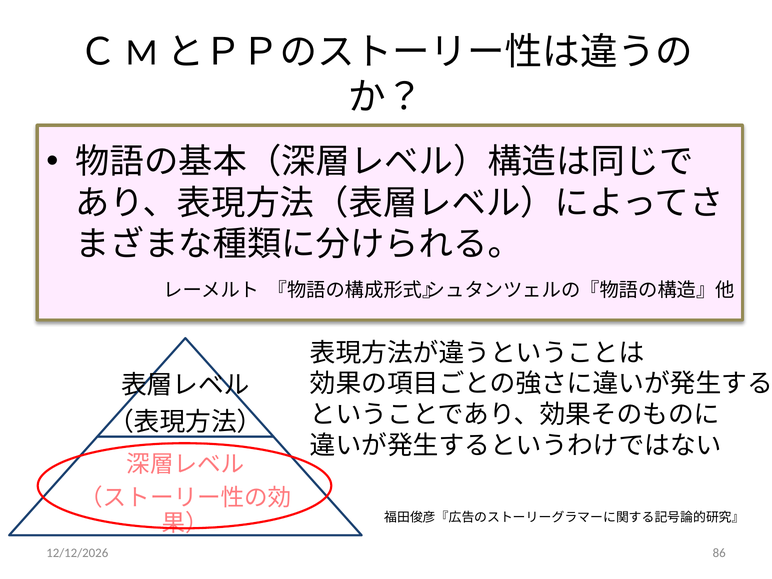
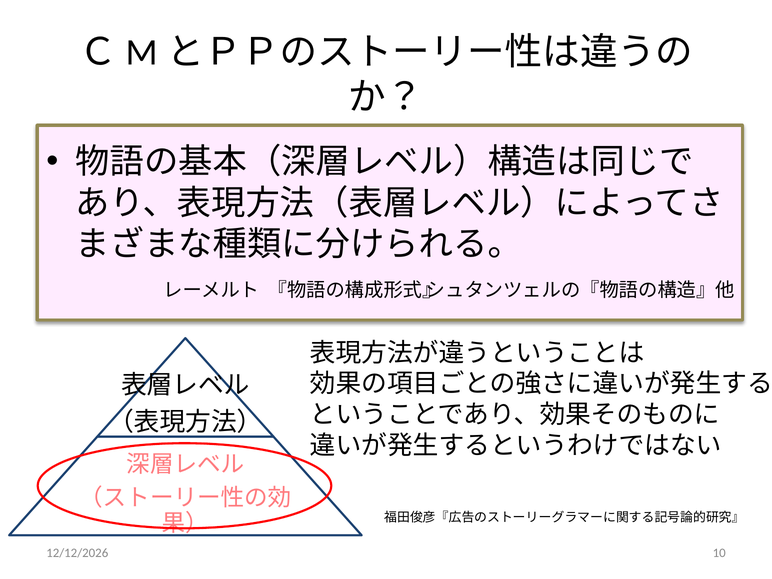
86: 86 -> 10
